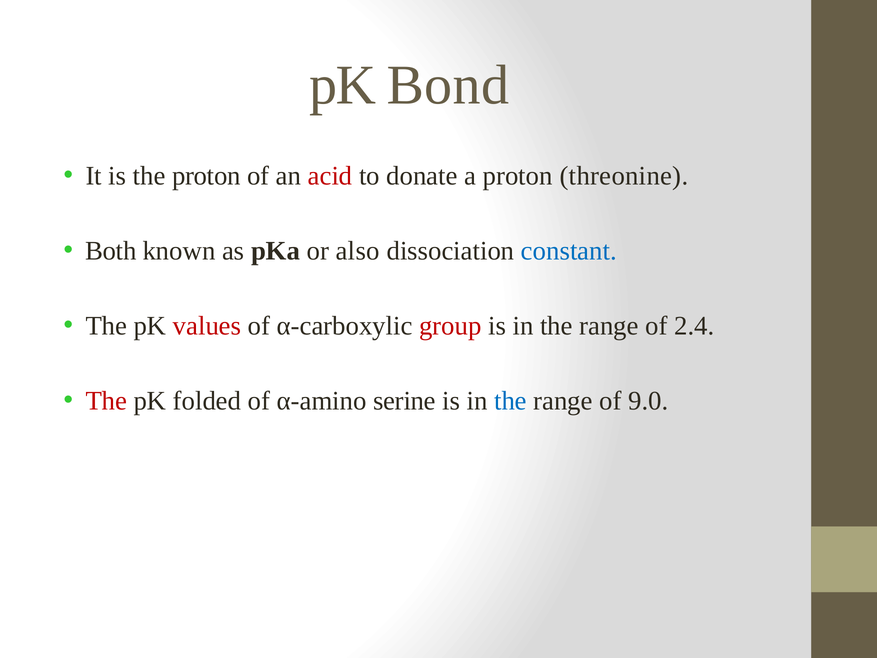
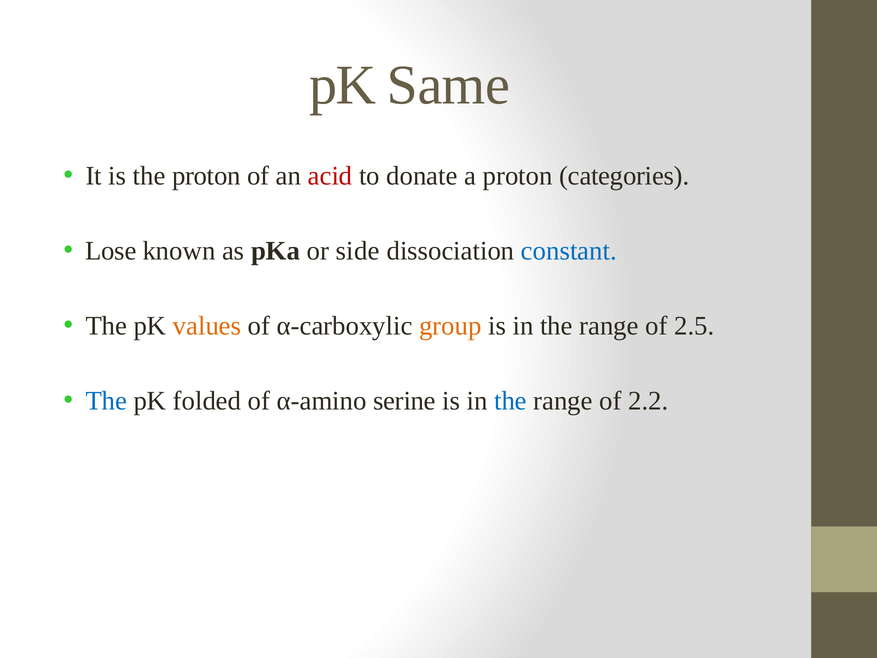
Bond: Bond -> Same
threonine: threonine -> categories
Both: Both -> Lose
also: also -> side
values colour: red -> orange
group colour: red -> orange
2.4: 2.4 -> 2.5
The at (106, 401) colour: red -> blue
9.0: 9.0 -> 2.2
